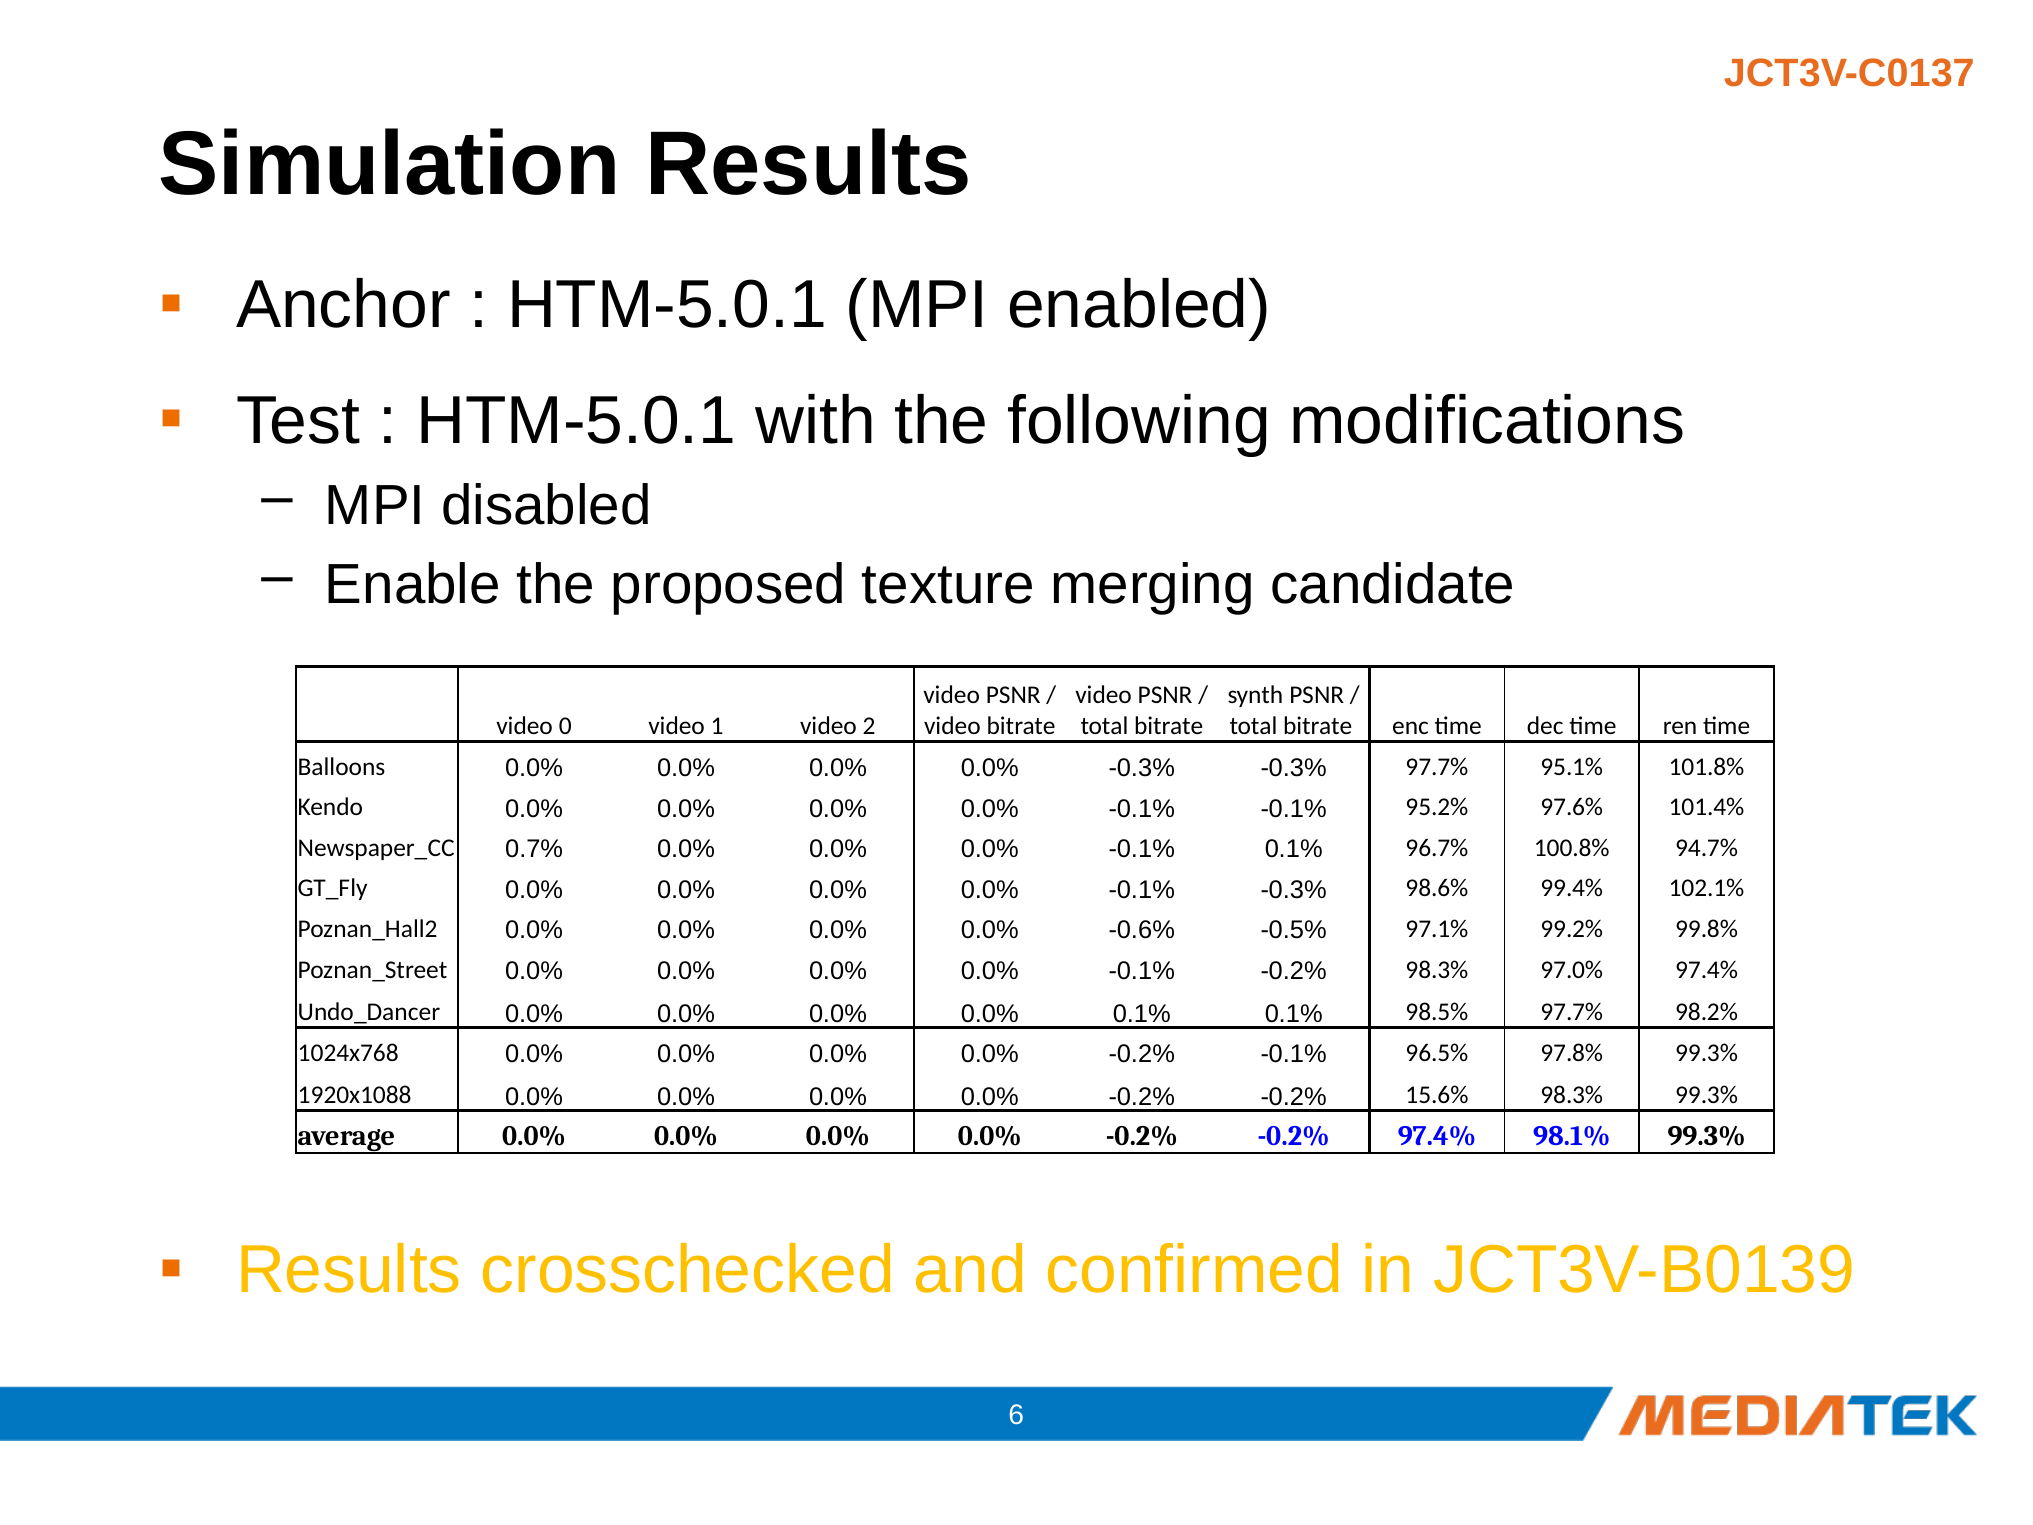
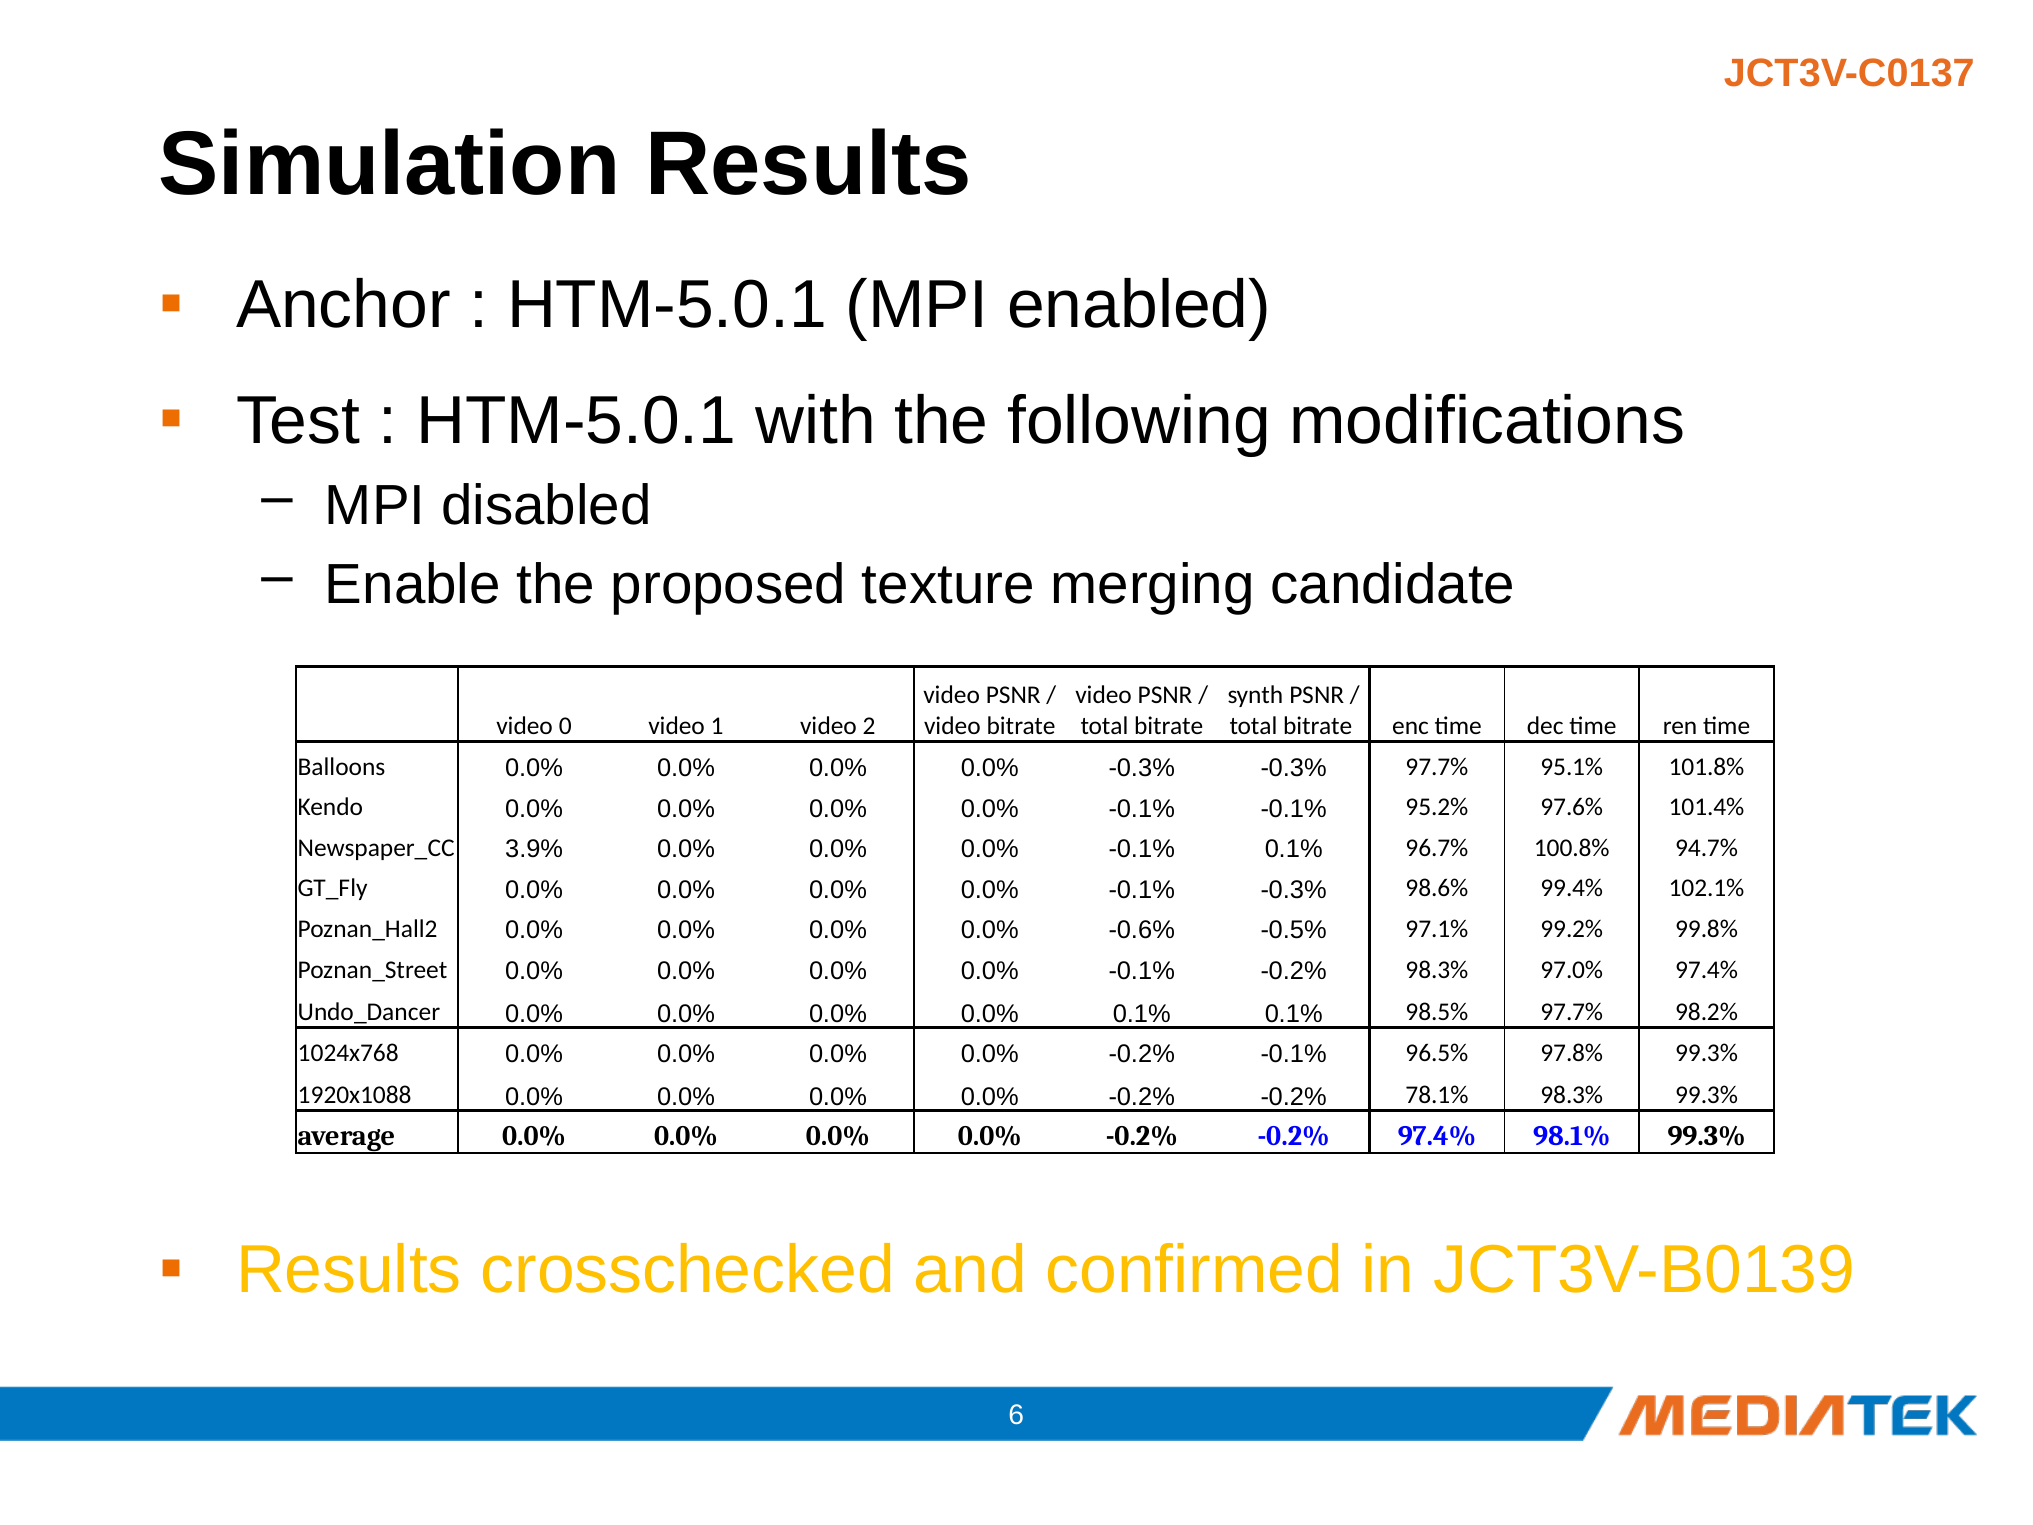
0.7%: 0.7% -> 3.9%
15.6%: 15.6% -> 78.1%
